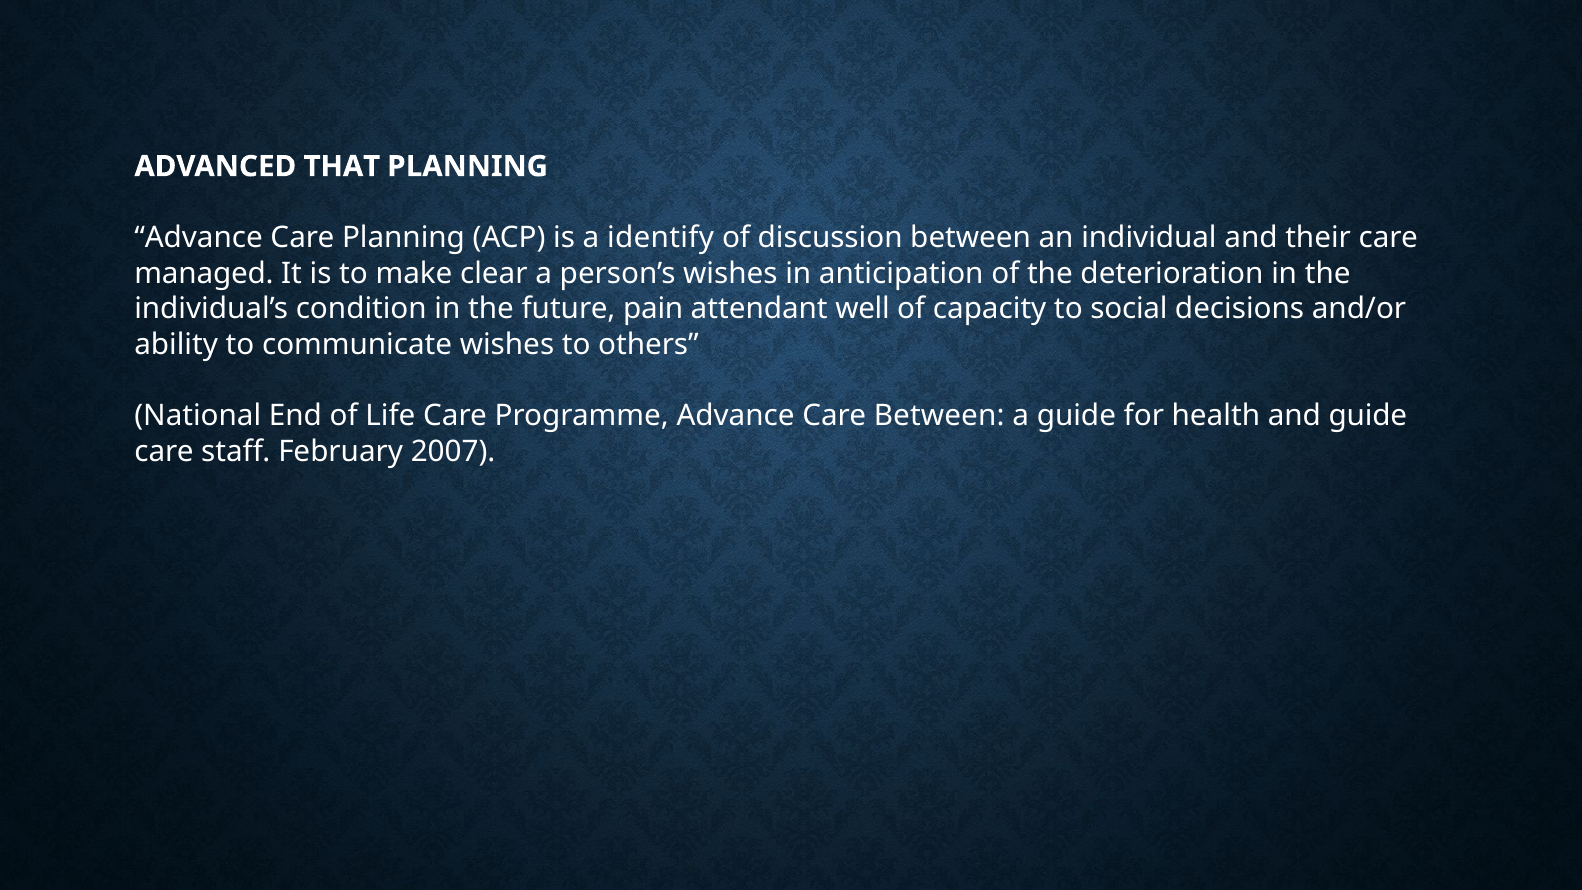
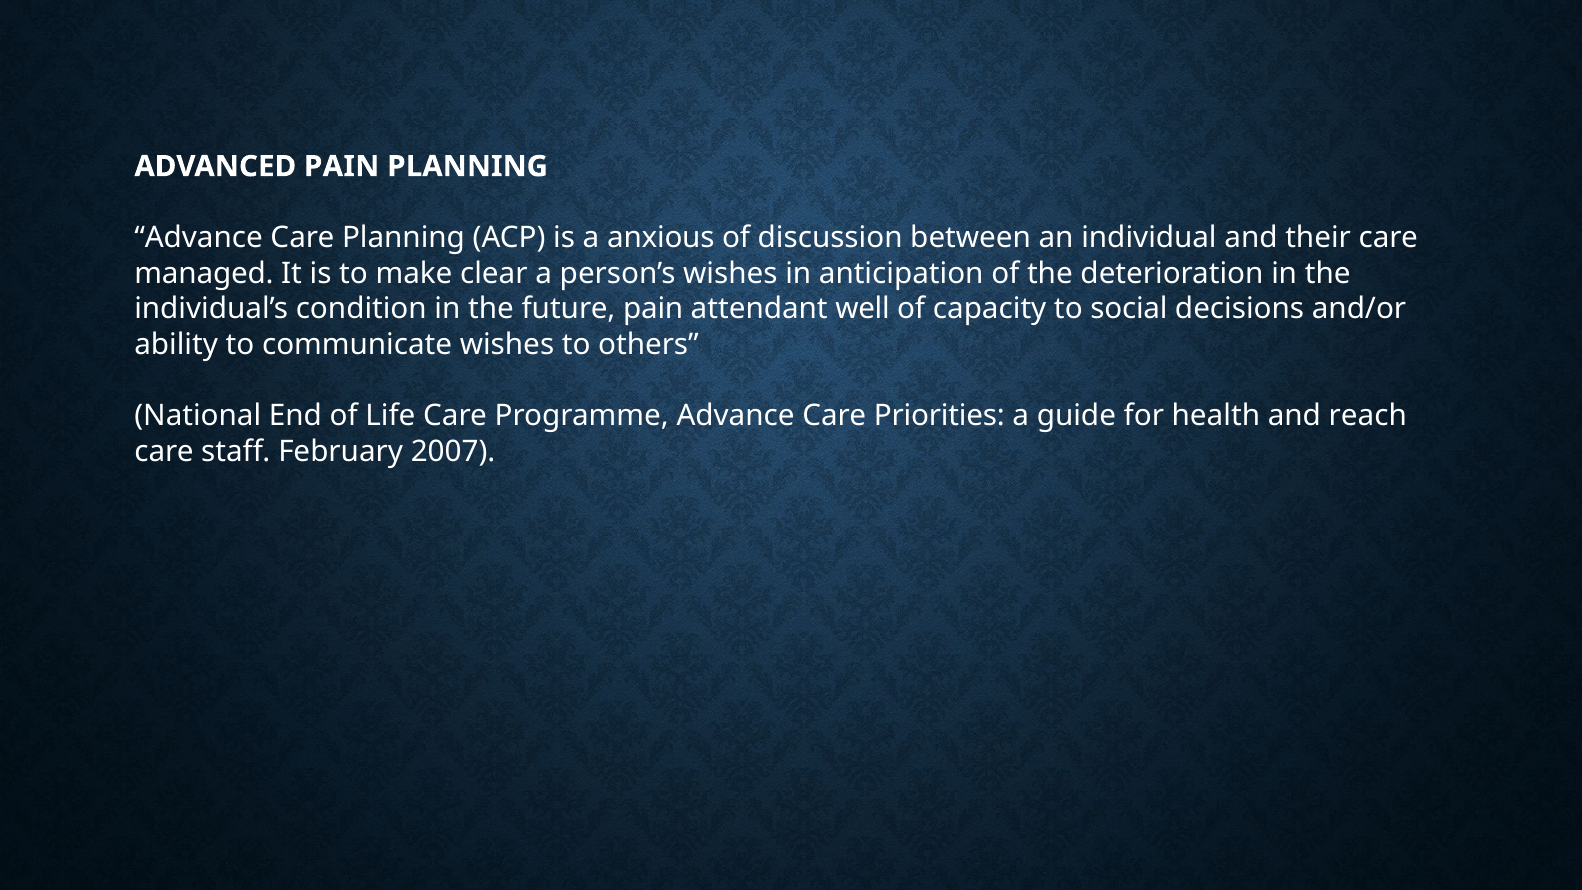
ADVANCED THAT: THAT -> PAIN
identify: identify -> anxious
Care Between: Between -> Priorities
and guide: guide -> reach
